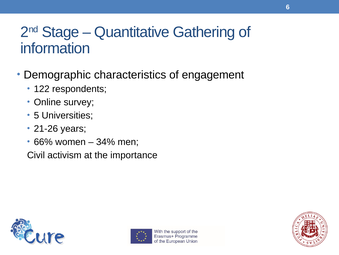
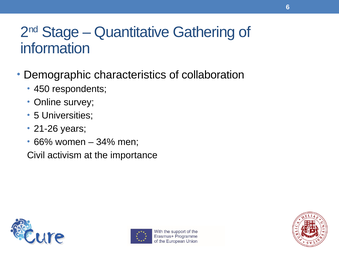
engagement: engagement -> collaboration
122: 122 -> 450
